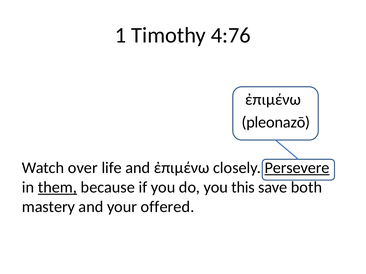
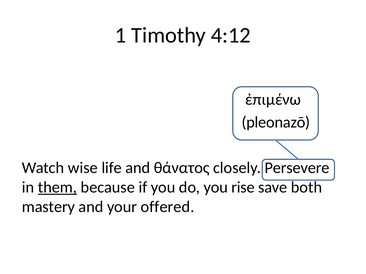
4:76: 4:76 -> 4:12
over: over -> wise
and ἐπιμένω: ἐπιμένω -> θάνατος
Persevere underline: present -> none
this: this -> rise
